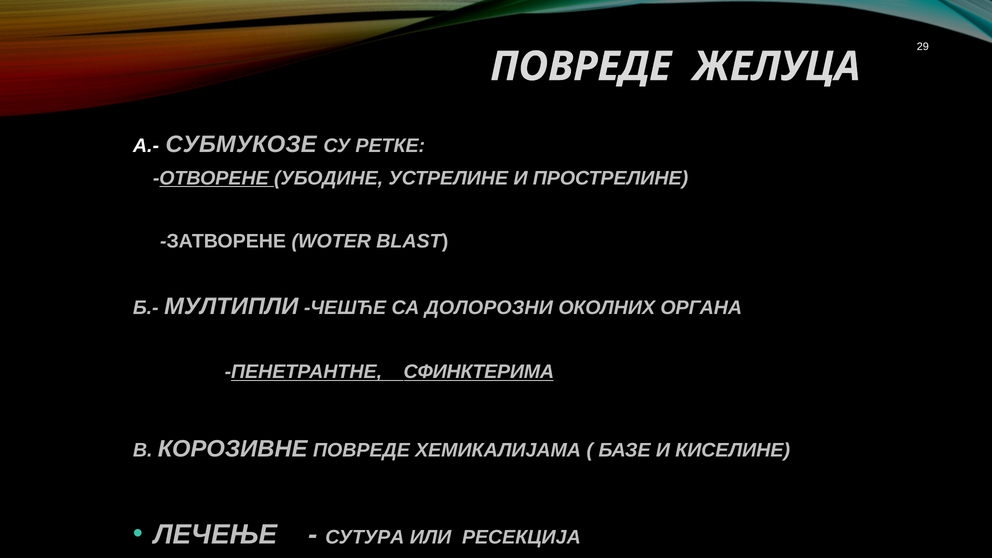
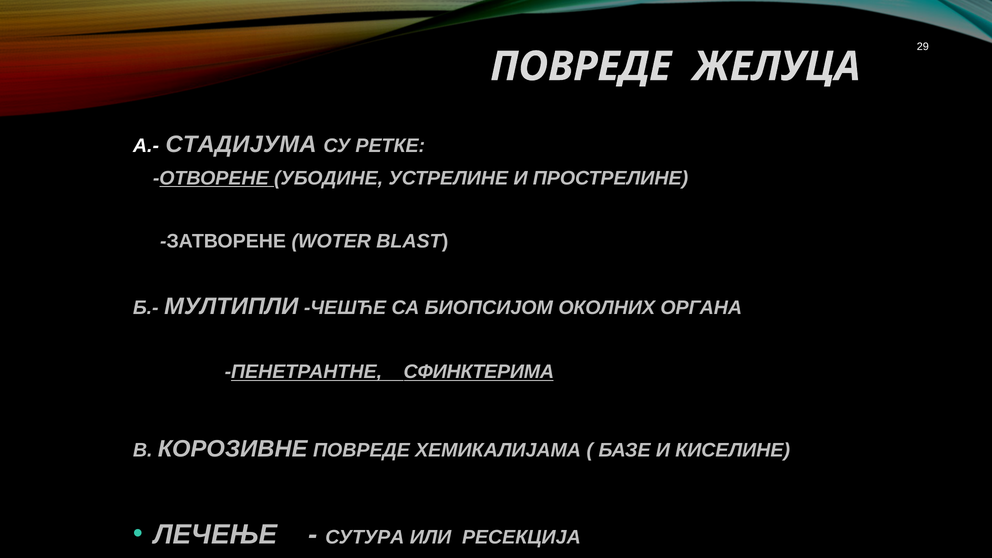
СУБМУКОЗЕ: СУБМУКОЗЕ -> СТАДИЈУМА
ДОЛОРОЗНИ: ДОЛОРОЗНИ -> БИОПСИЈОМ
